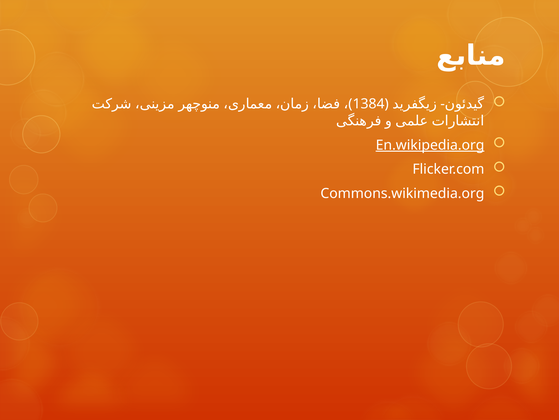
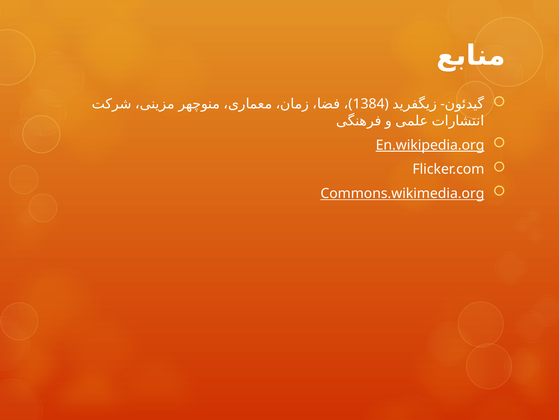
Commons.wikimedia.org underline: none -> present
